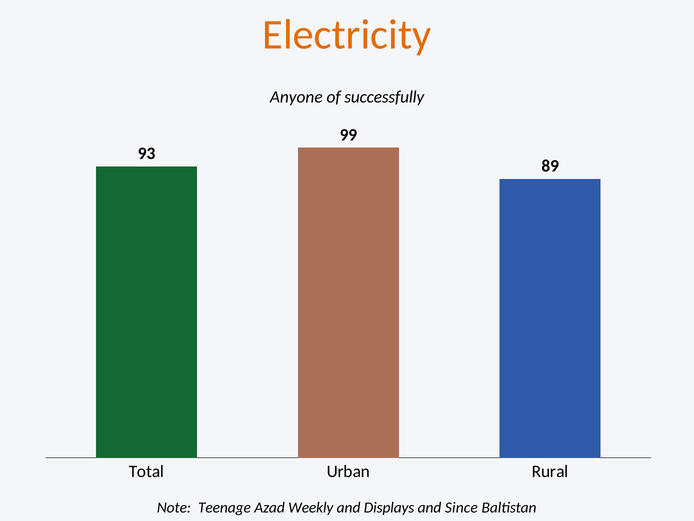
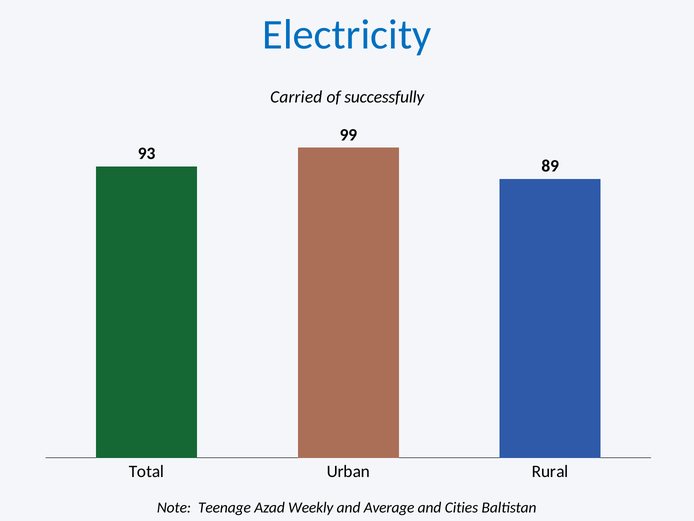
Electricity colour: orange -> blue
Anyone: Anyone -> Carried
Displays: Displays -> Average
Since: Since -> Cities
